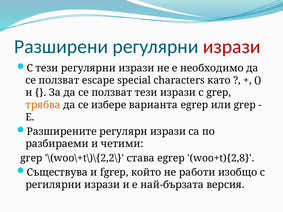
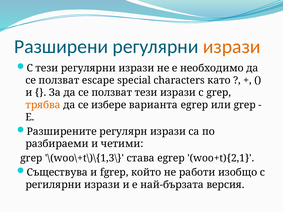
изрази at (232, 47) colour: red -> orange
\(woo\+t\)\{2,2\: \(woo\+t\)\{2,2\ -> \(woo\+t\)\{1,3\
woo+t){2,8: woo+t){2,8 -> woo+t){2,1
